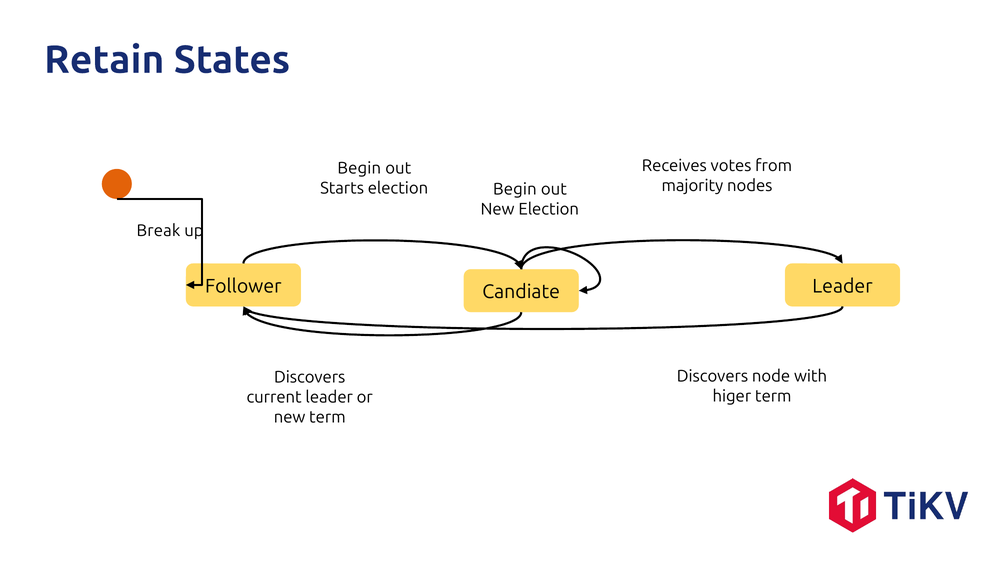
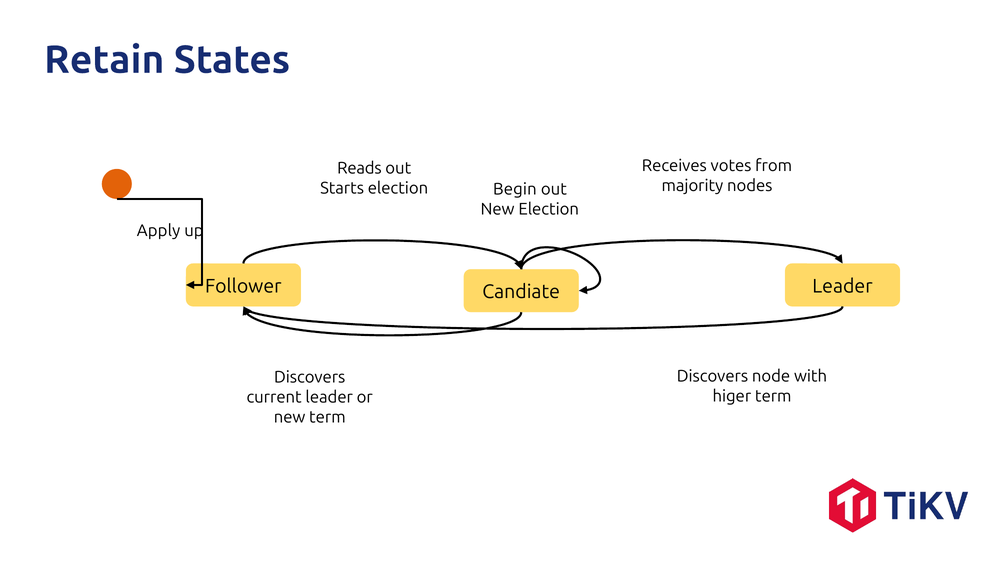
Begin at (359, 168): Begin -> Reads
Break: Break -> Apply
